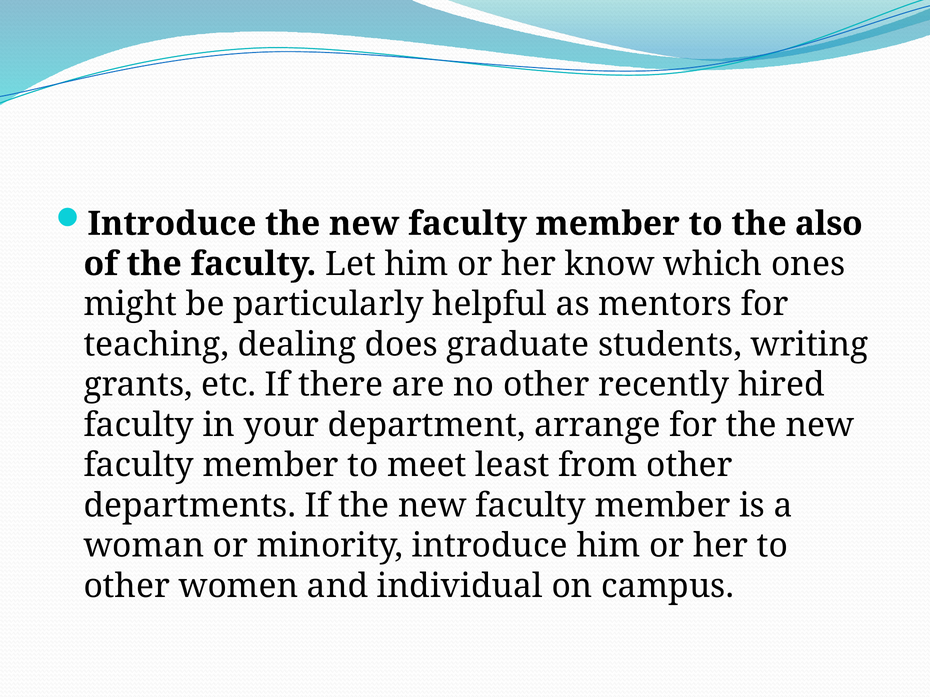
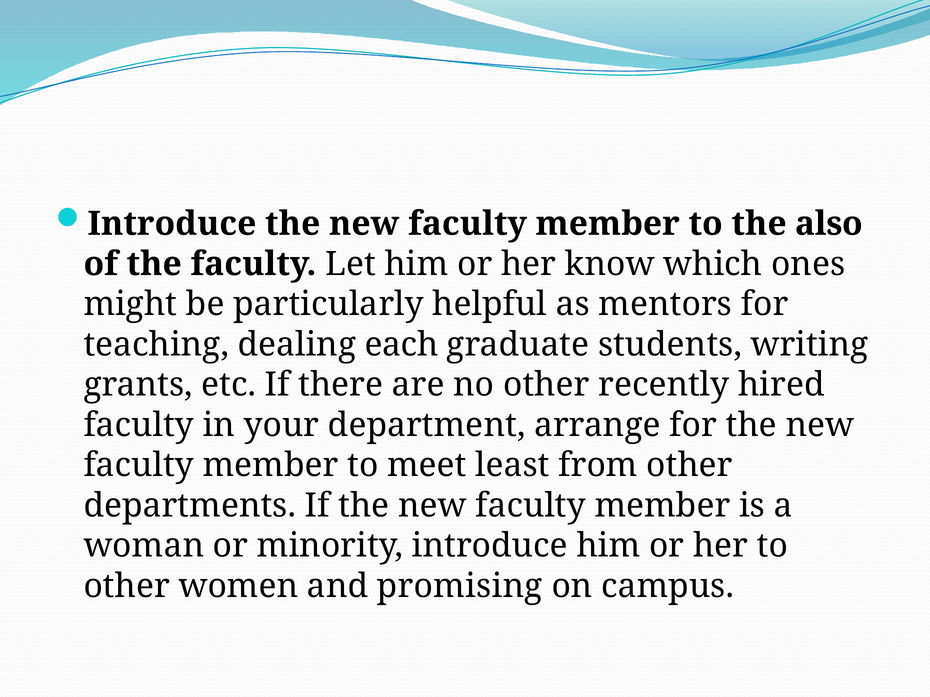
does: does -> each
individual: individual -> promising
